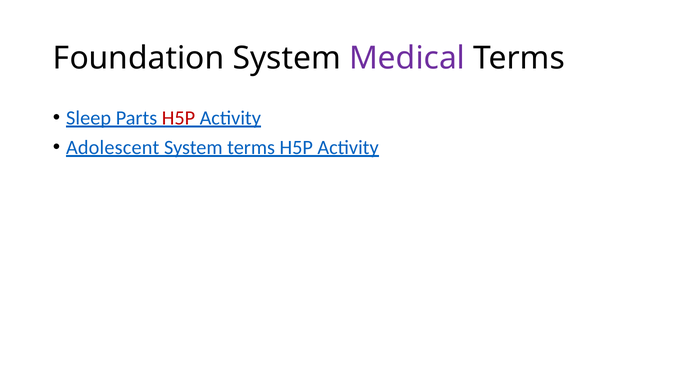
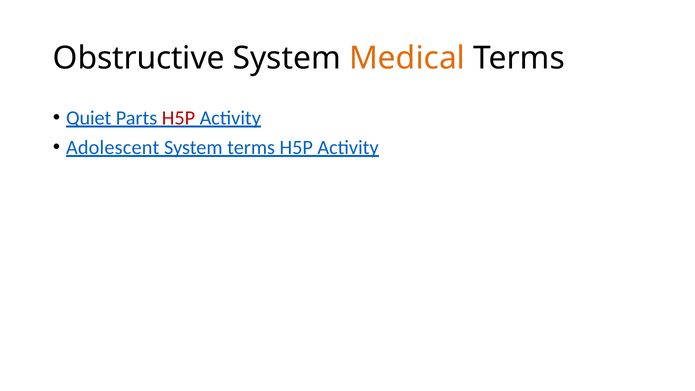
Foundation: Foundation -> Obstructive
Medical colour: purple -> orange
Sleep: Sleep -> Quiet
